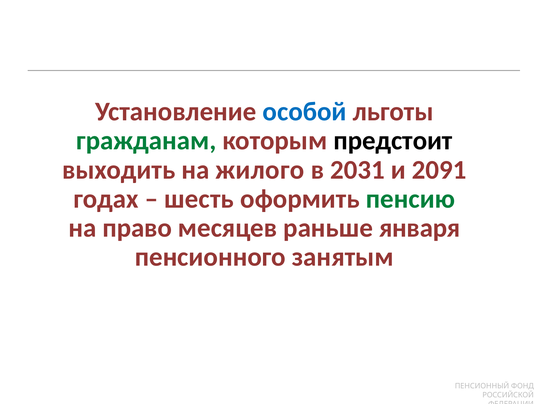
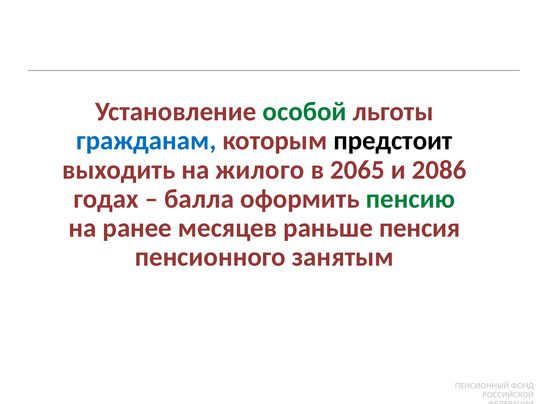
особой colour: blue -> green
гражданам colour: green -> blue
2031: 2031 -> 2065
2091: 2091 -> 2086
шесть: шесть -> балла
право: право -> ранее
января: января -> пенсия
